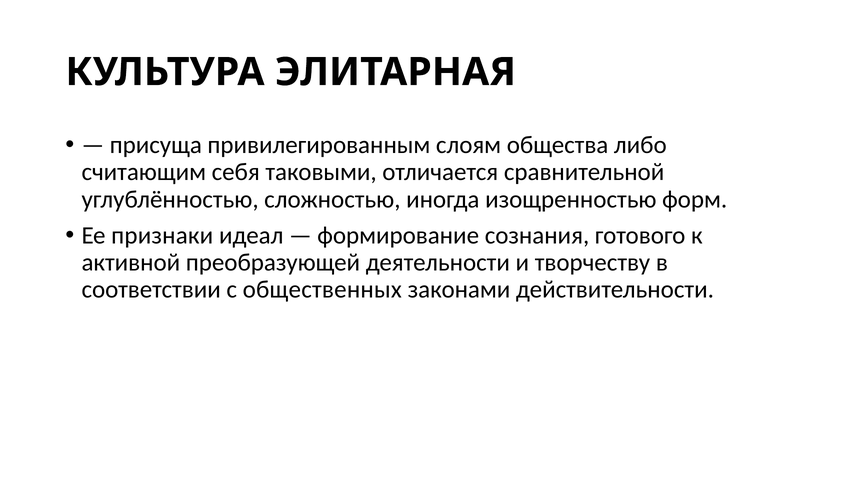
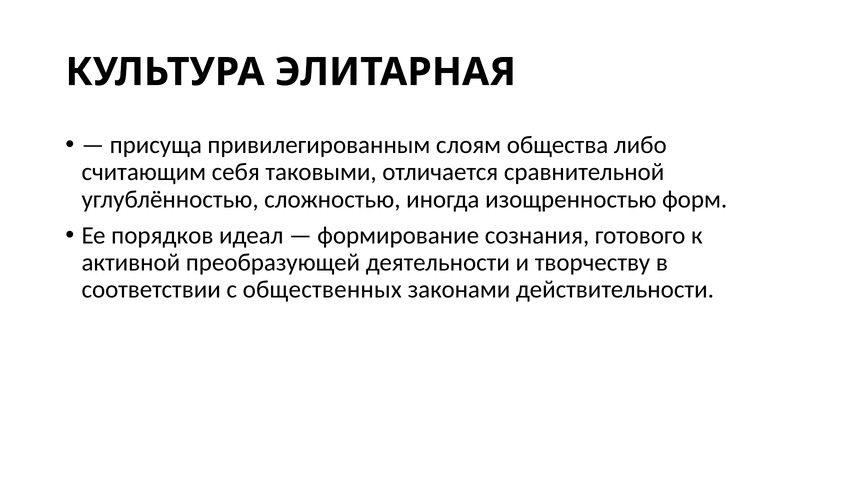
признаки: признаки -> порядков
